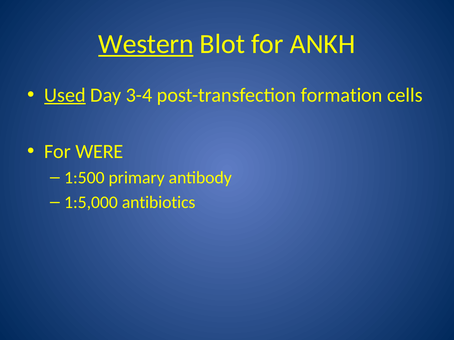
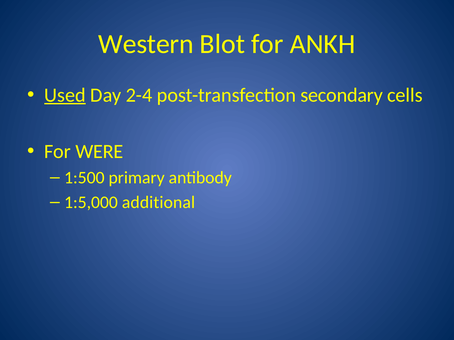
Western underline: present -> none
3-4: 3-4 -> 2-4
formation: formation -> secondary
antibiotics: antibiotics -> additional
